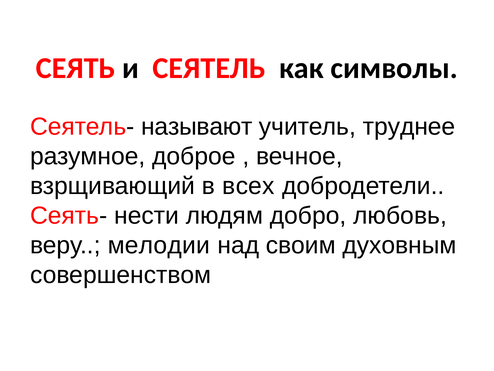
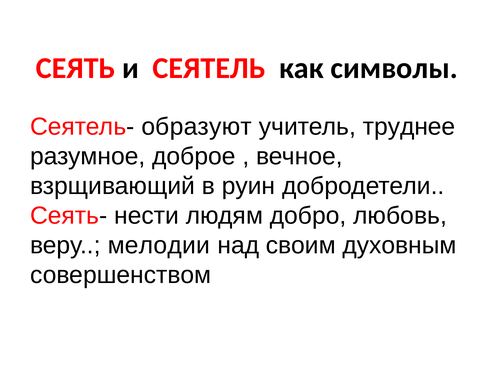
называют: называют -> образуют
всех: всех -> руин
